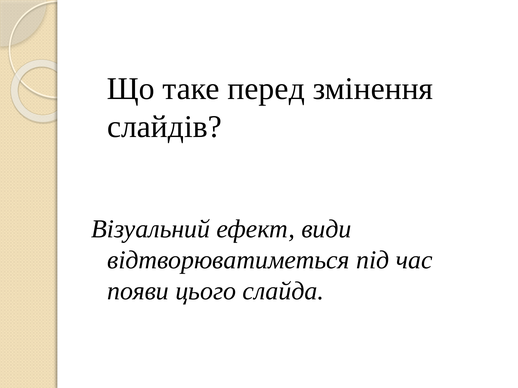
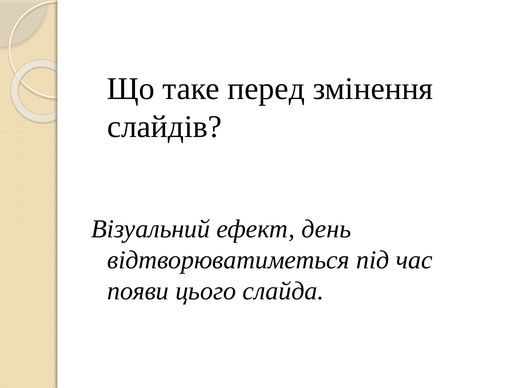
види: види -> день
